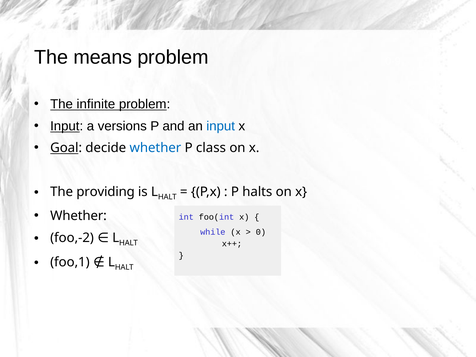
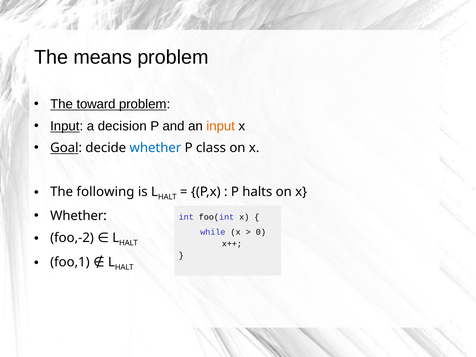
infinite: infinite -> toward
versions: versions -> decision
input at (221, 126) colour: blue -> orange
providing: providing -> following
